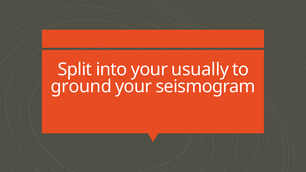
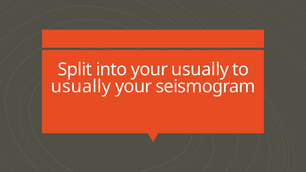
ground at (81, 87): ground -> usually
